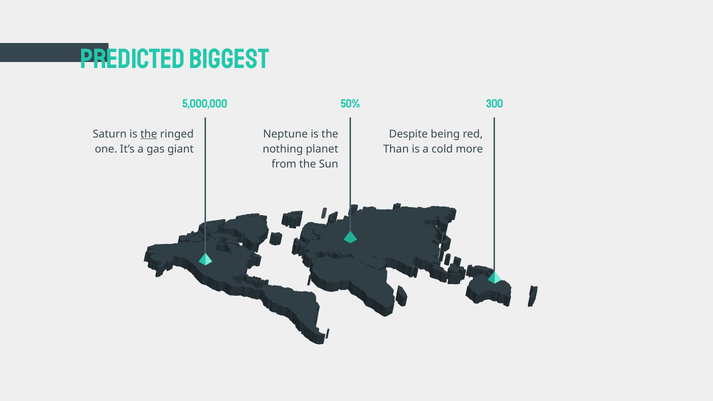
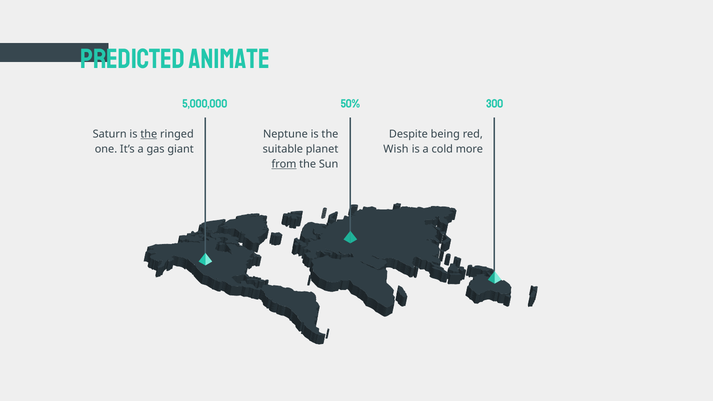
BIGGEST: BIGGEST -> ANIMATE
nothing: nothing -> suitable
Than: Than -> Wish
from underline: none -> present
